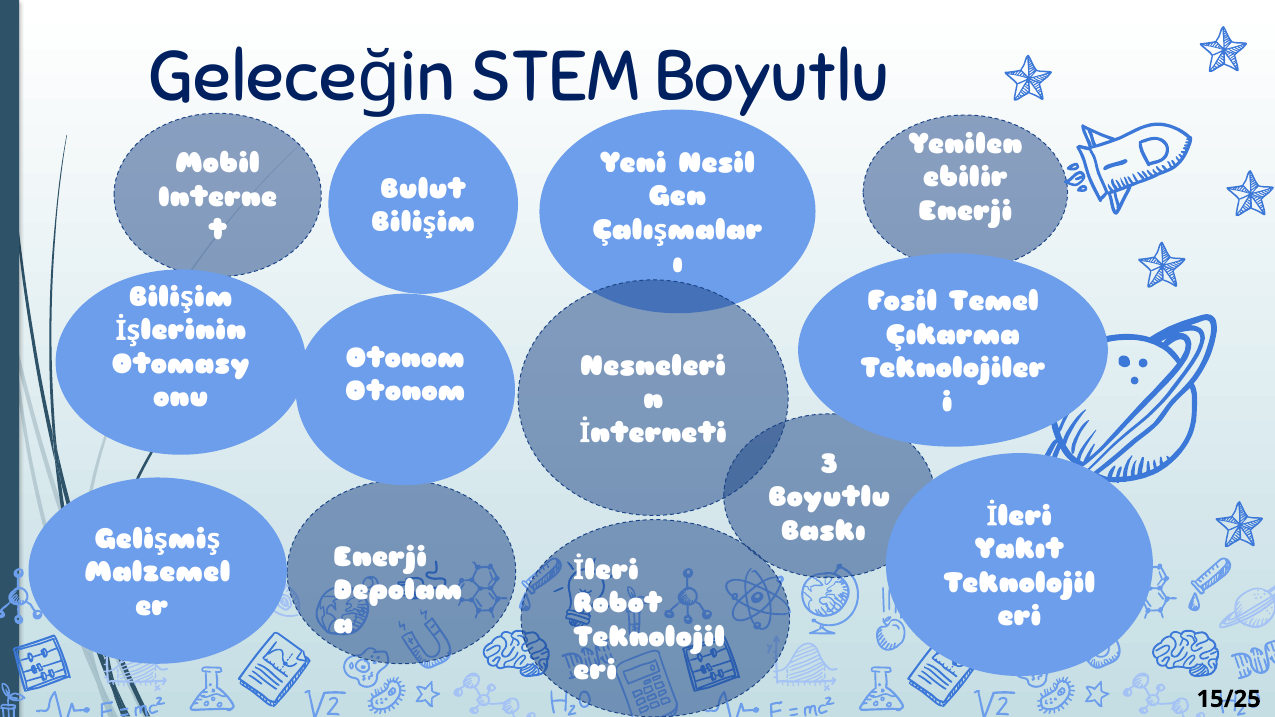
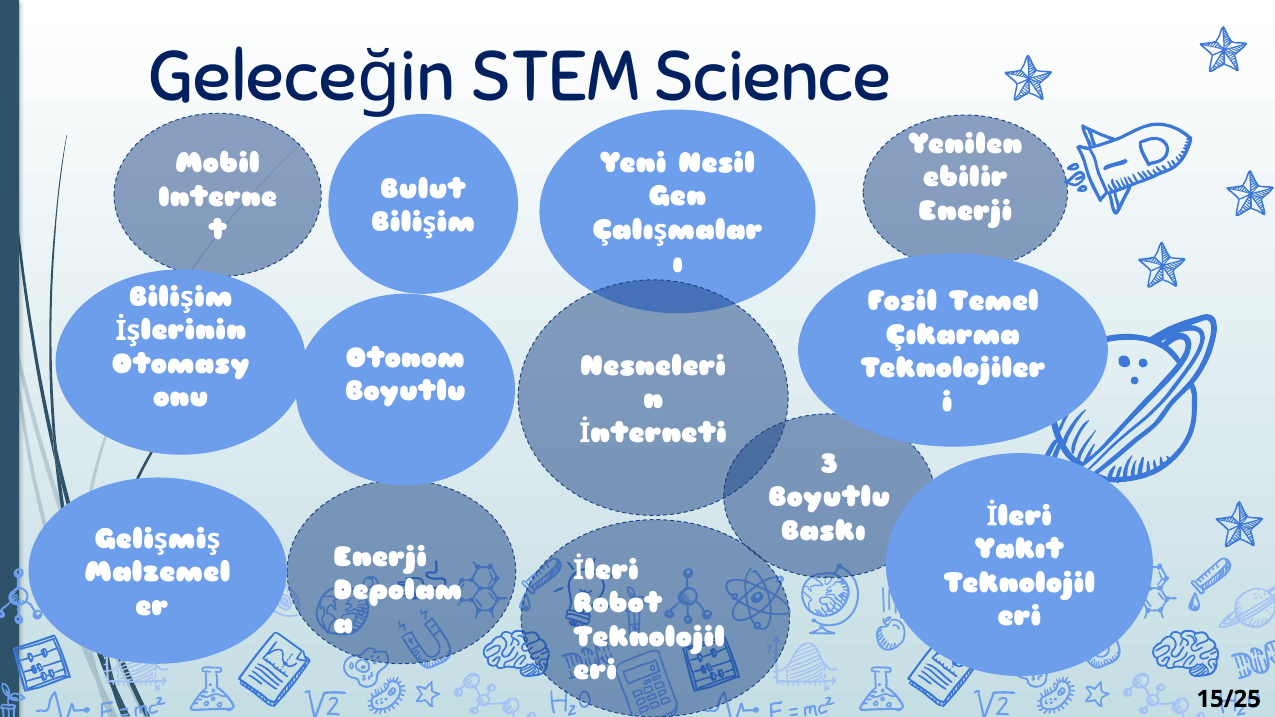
STEM Boyutlu: Boyutlu -> Science
Otonom at (405, 391): Otonom -> Boyutlu
